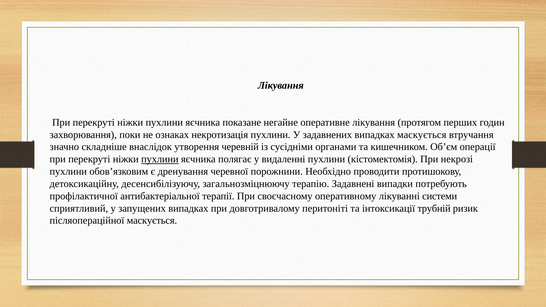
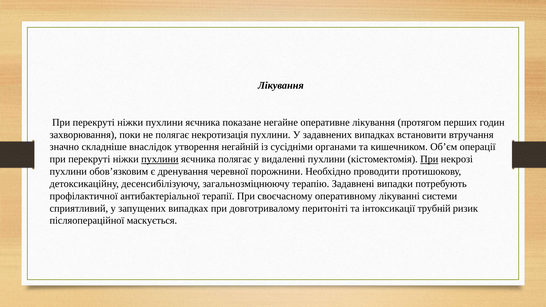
не ознаках: ознаках -> полягає
випадках маскується: маскується -> встановити
черевній: черевній -> негайній
При at (429, 159) underline: none -> present
